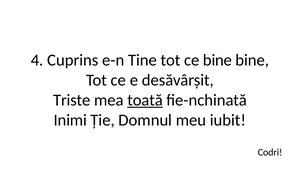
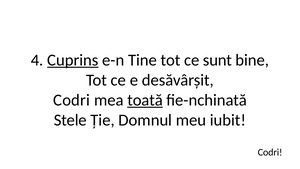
Cuprins underline: none -> present
ce bine: bine -> sunt
Triste at (72, 100): Triste -> Codri
Inimi: Inimi -> Stele
